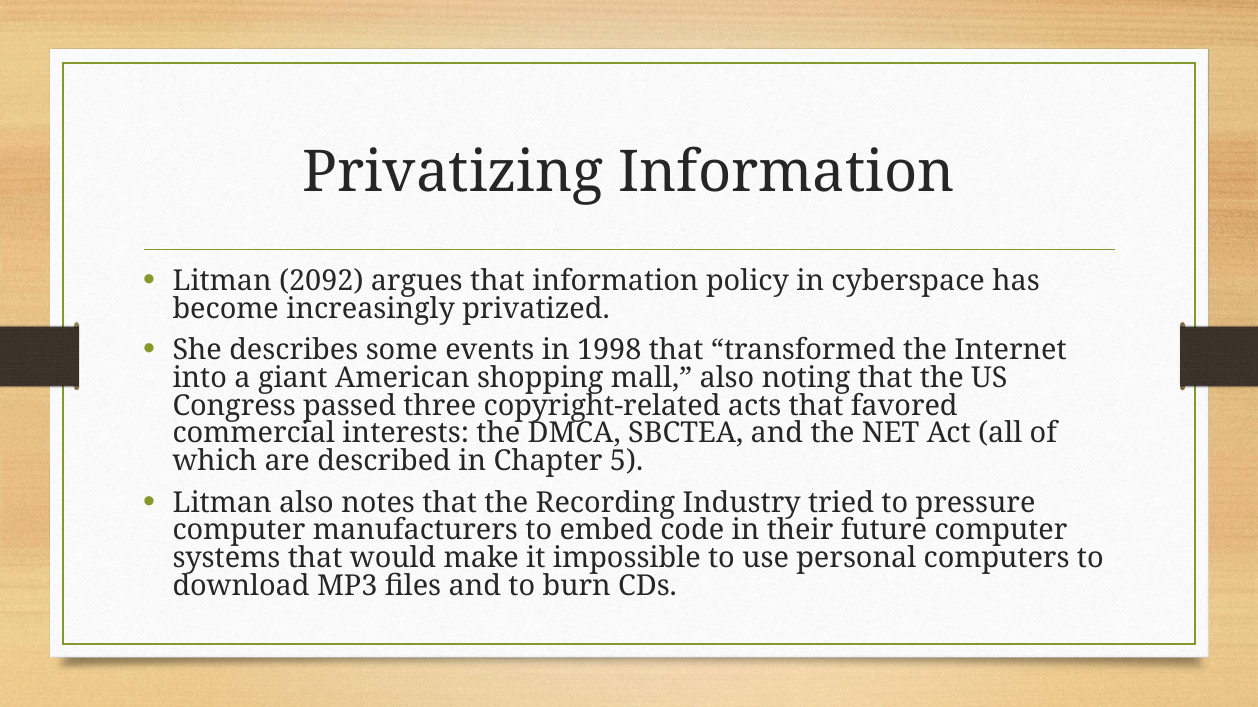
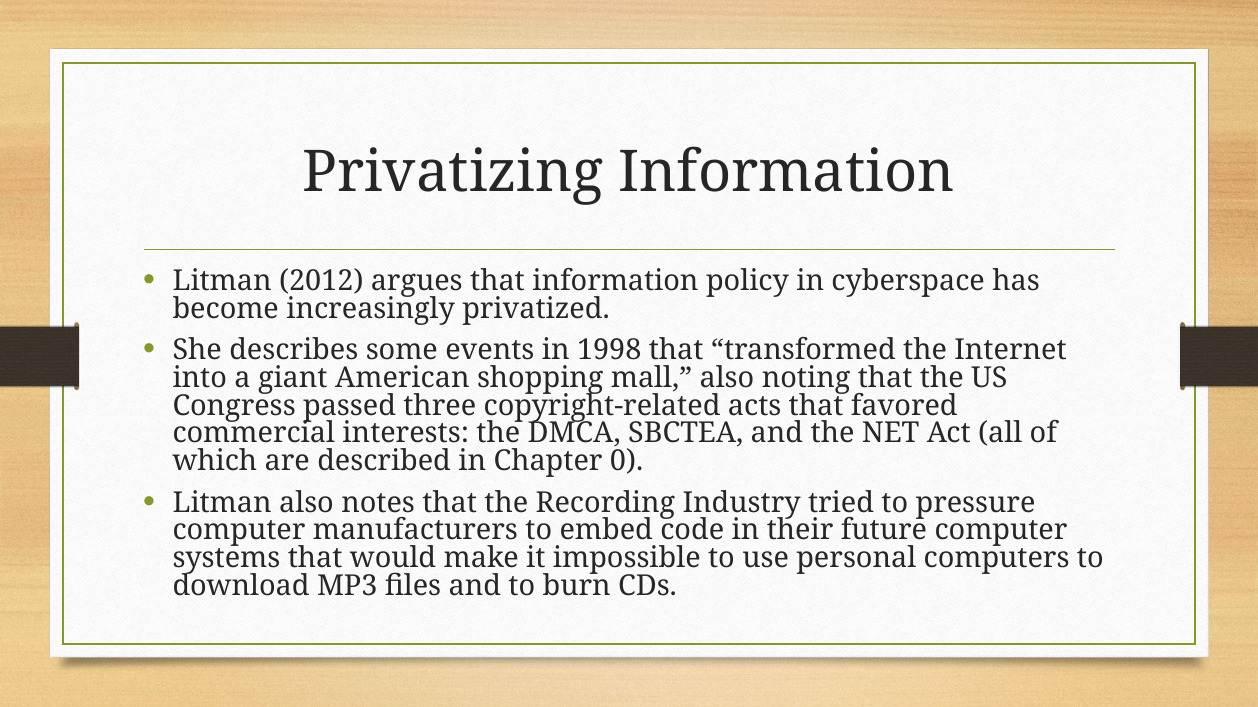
2092: 2092 -> 2012
5: 5 -> 0
